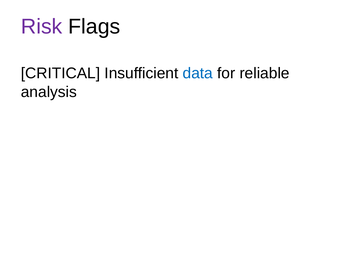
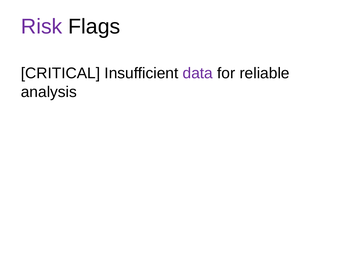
data colour: blue -> purple
